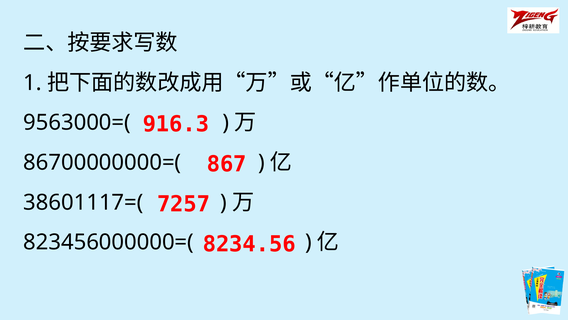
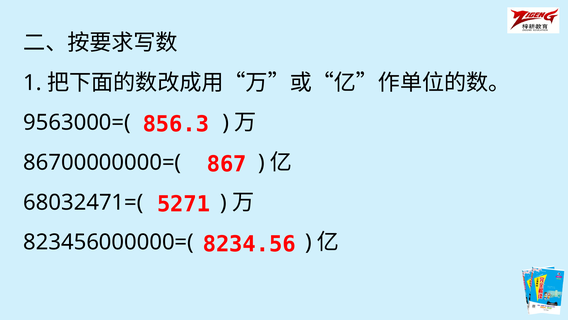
916.3: 916.3 -> 856.3
7257: 7257 -> 5271
38601117=(: 38601117=( -> 68032471=(
